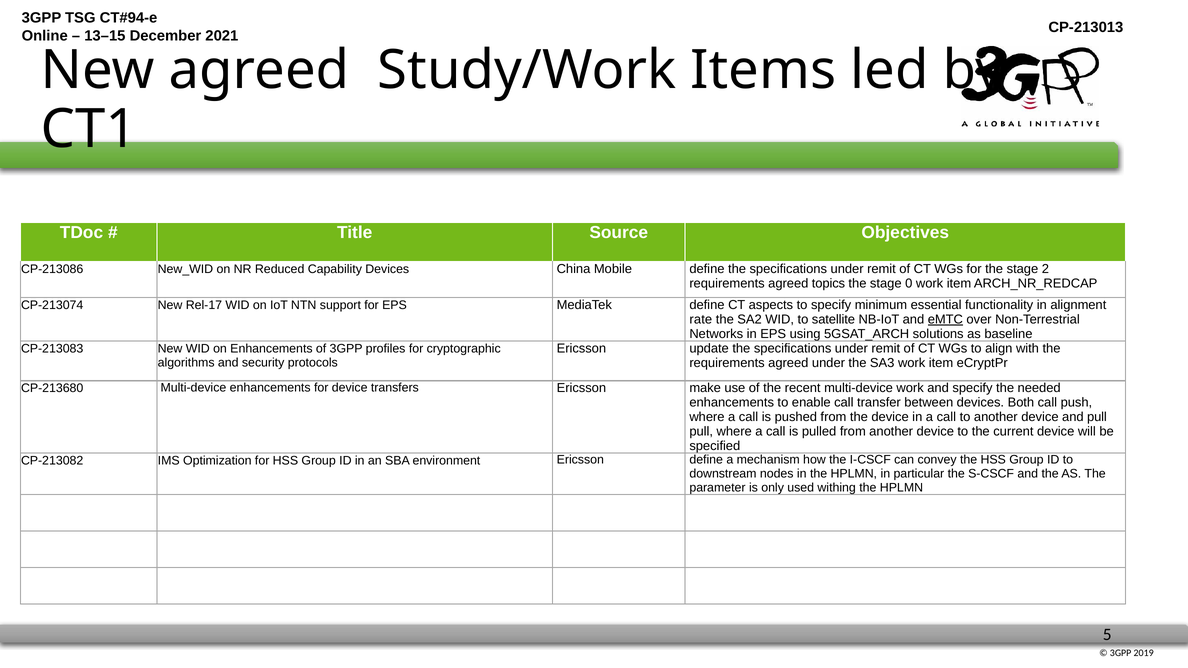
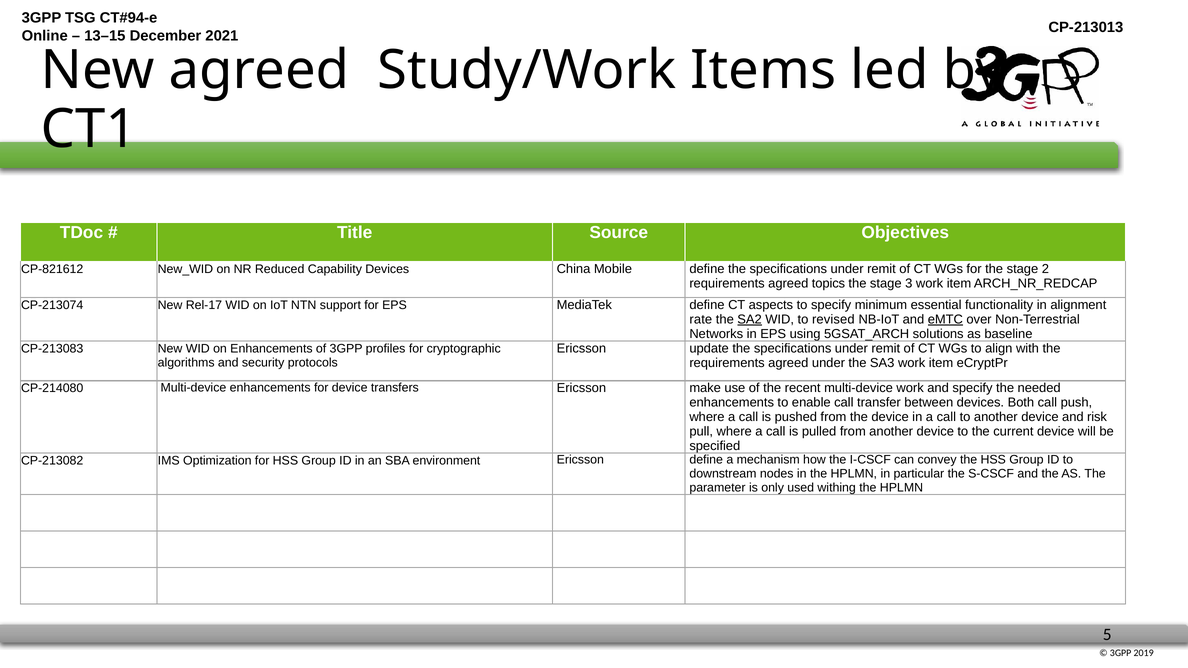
CP-213086: CP-213086 -> CP-821612
0: 0 -> 3
SA2 underline: none -> present
satellite: satellite -> revised
CP-213680: CP-213680 -> CP-214080
and pull: pull -> risk
